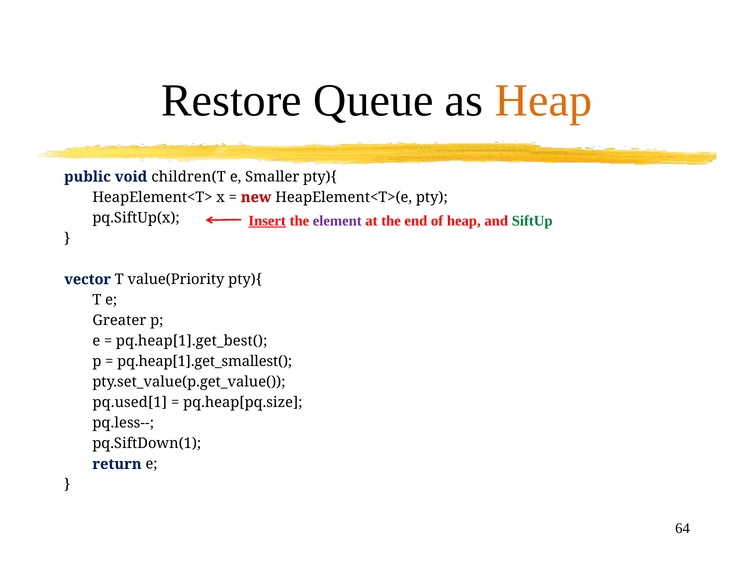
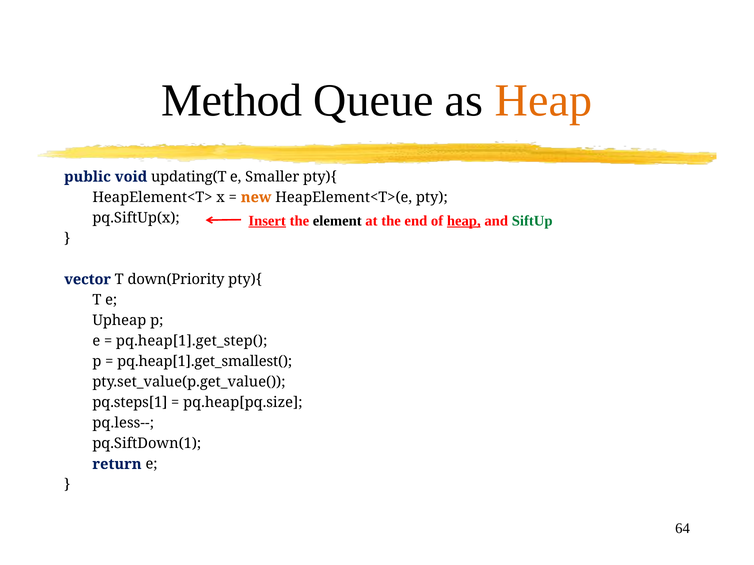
Restore: Restore -> Method
children(T: children(T -> updating(T
new colour: red -> orange
element colour: purple -> black
heap at (464, 221) underline: none -> present
value(Priority: value(Priority -> down(Priority
Greater: Greater -> Upheap
pq.heap[1].get_best(: pq.heap[1].get_best( -> pq.heap[1].get_step(
pq.used[1: pq.used[1 -> pq.steps[1
